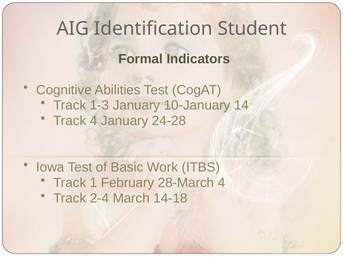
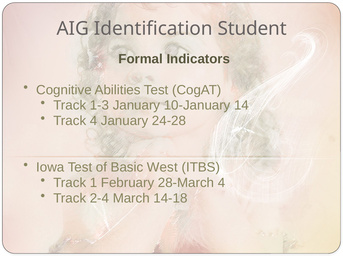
Work: Work -> West
